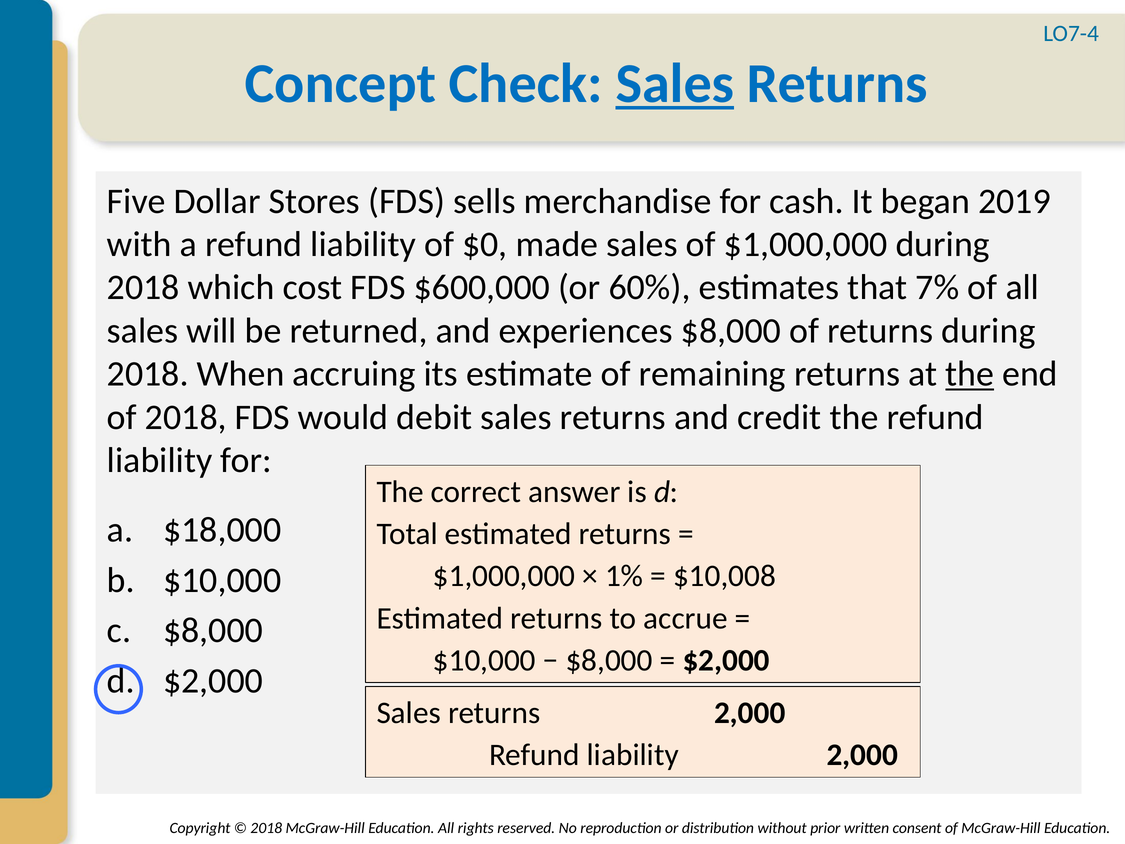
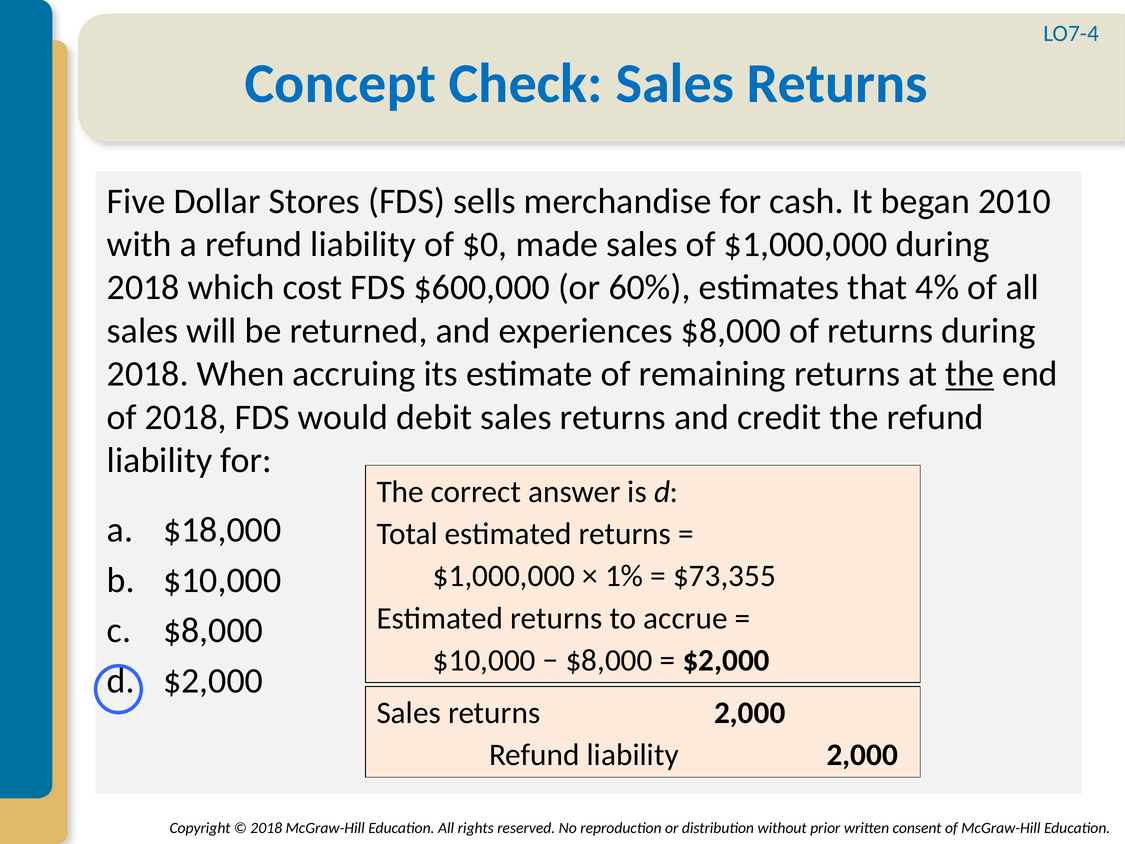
Sales at (675, 84) underline: present -> none
2019: 2019 -> 2010
7%: 7% -> 4%
$10,008: $10,008 -> $73,355
